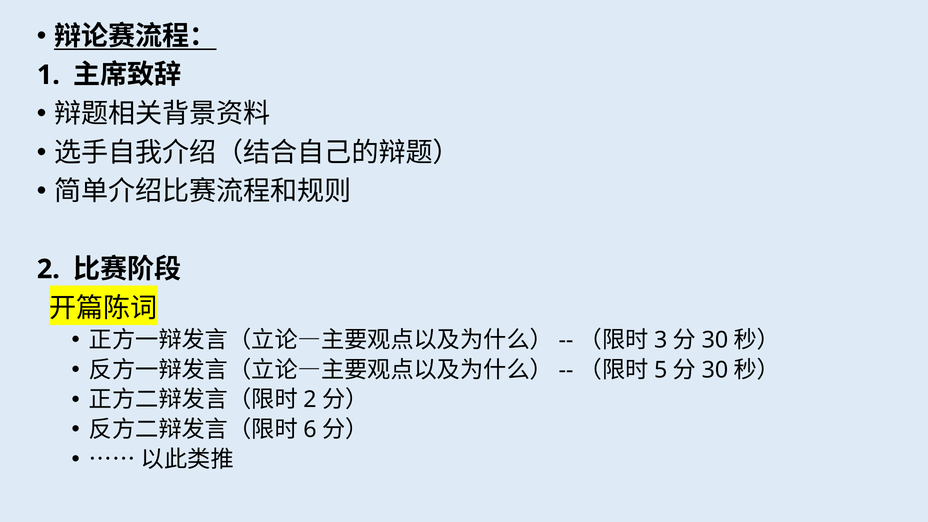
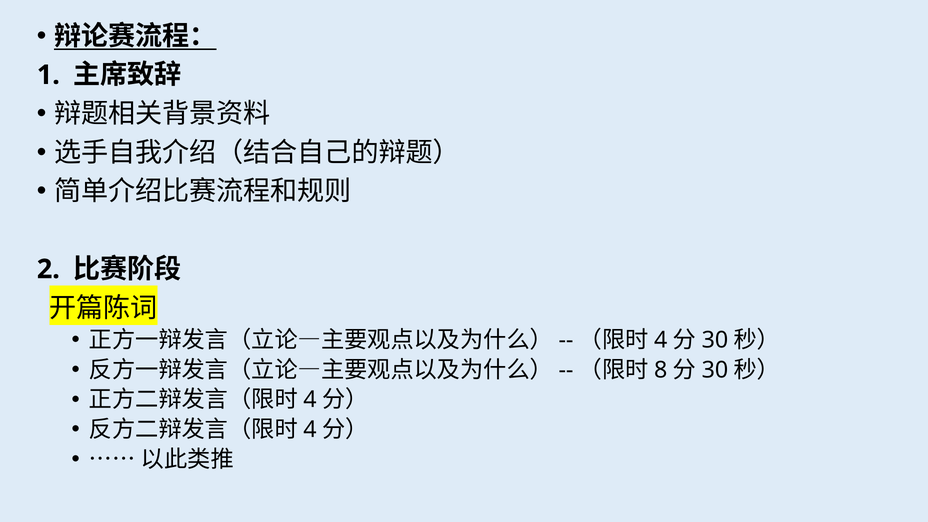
3 at (661, 340): 3 -> 4
5: 5 -> 8
2 at (310, 400): 2 -> 4
6 at (310, 430): 6 -> 4
